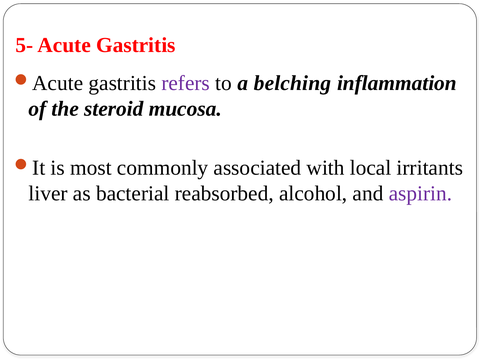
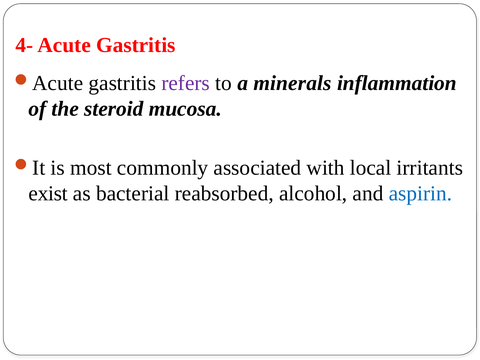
5-: 5- -> 4-
belching: belching -> minerals
liver: liver -> exist
aspirin colour: purple -> blue
